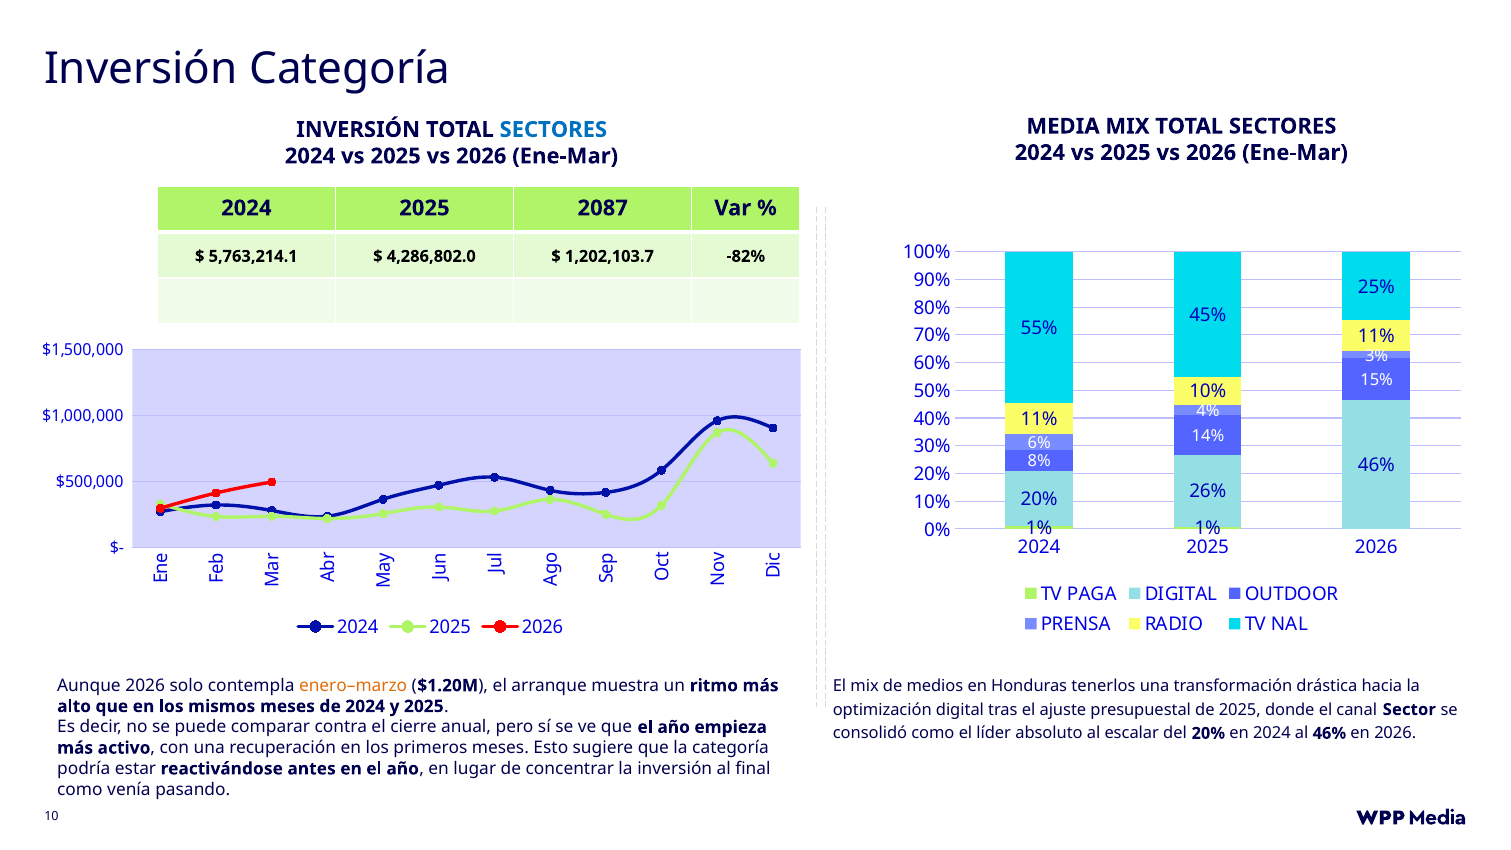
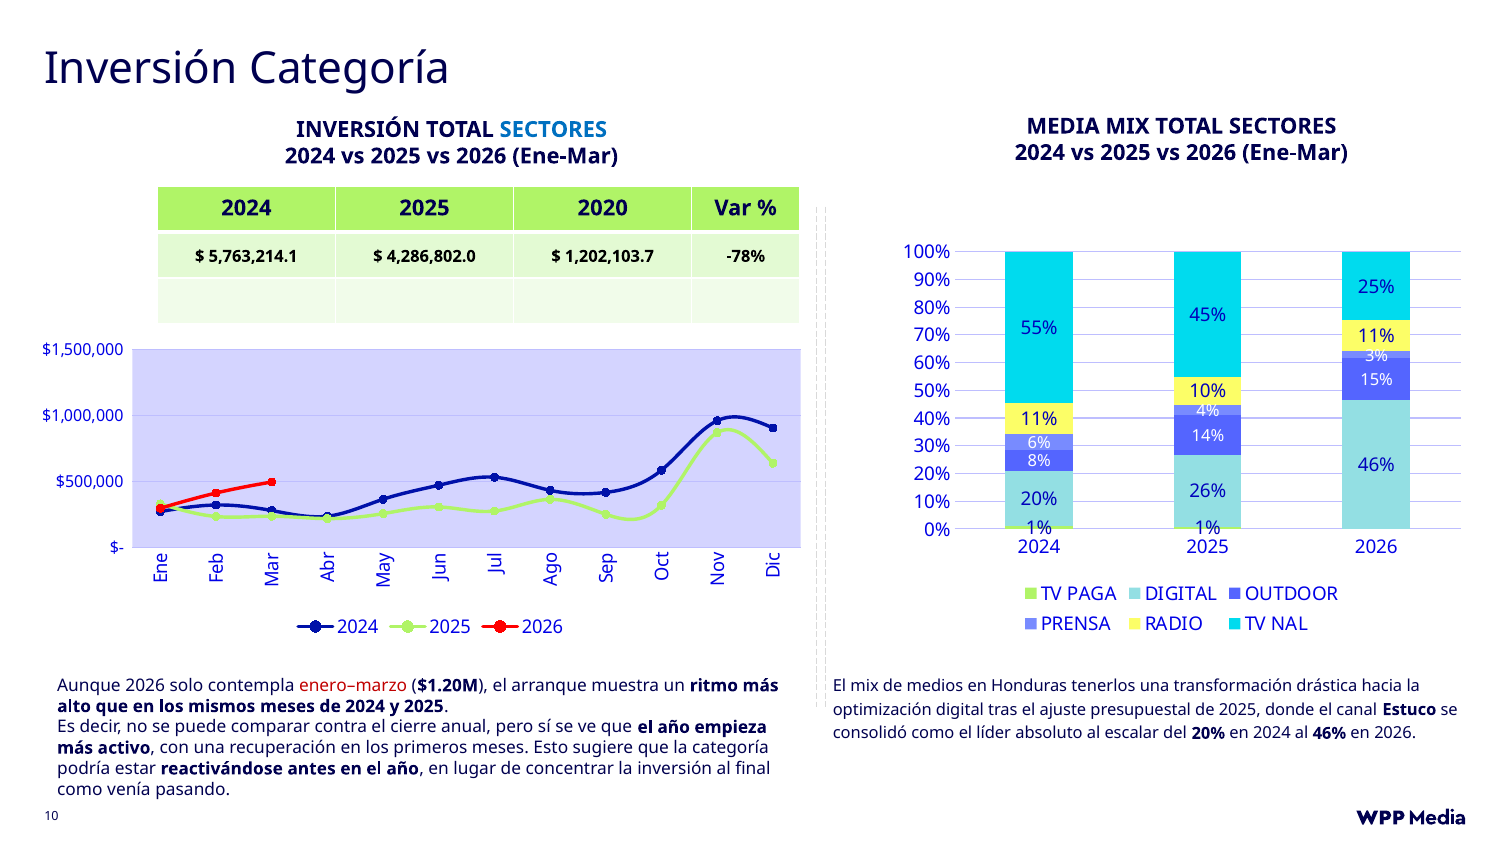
2087: 2087 -> 2020
-82%: -82% -> -78%
enero–marzo colour: orange -> red
Sector: Sector -> Estuco
